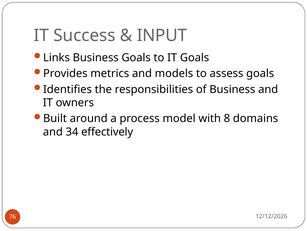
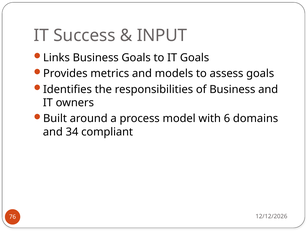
8: 8 -> 6
effectively: effectively -> compliant
